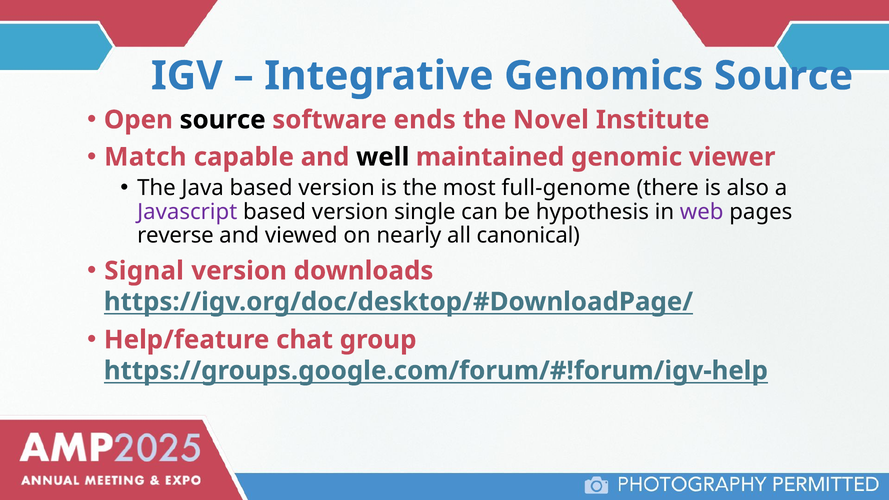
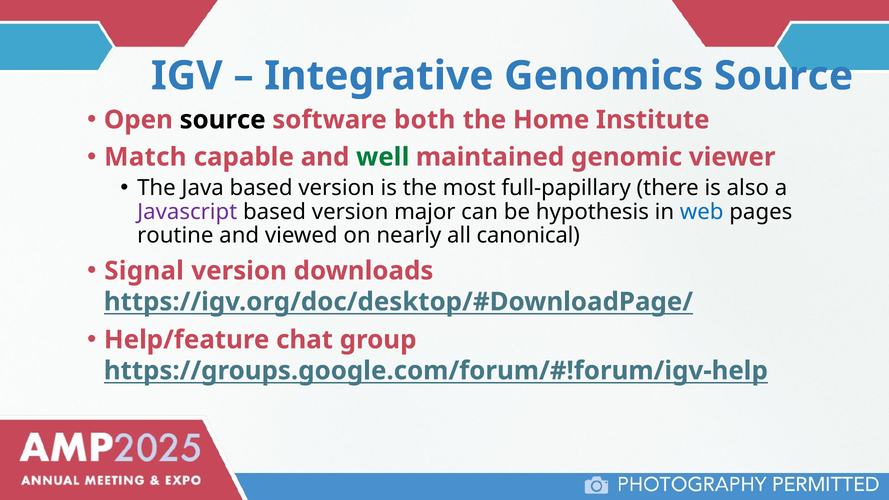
ends: ends -> both
Novel: Novel -> Home
well colour: black -> green
full-genome: full-genome -> full-papillary
single: single -> major
web colour: purple -> blue
reverse: reverse -> routine
